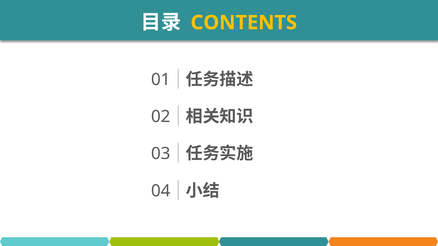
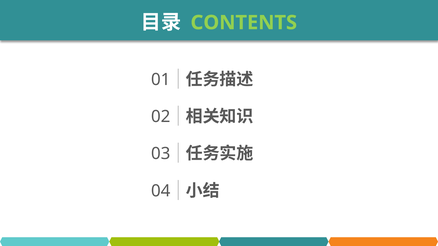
CONTENTS colour: yellow -> light green
